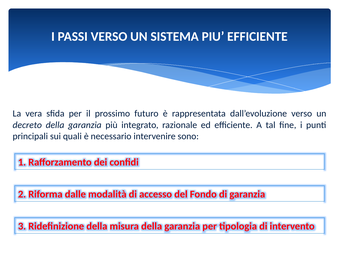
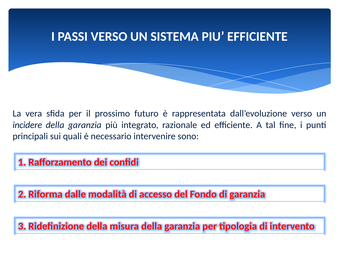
decreto: decreto -> incidere
